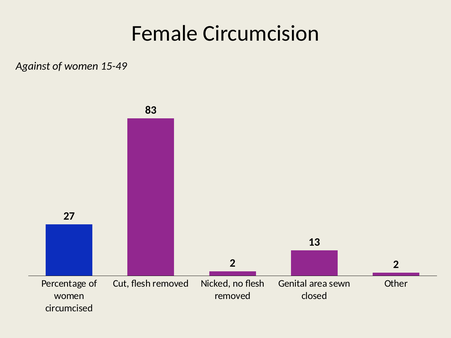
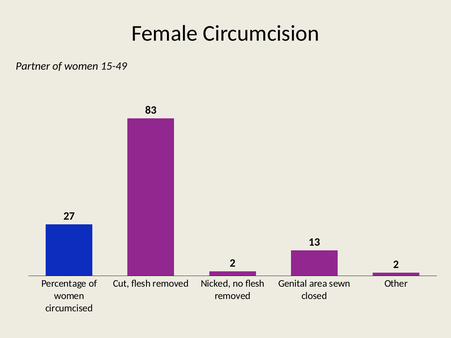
Against: Against -> Partner
